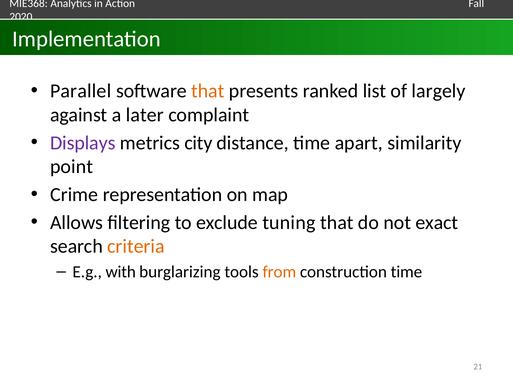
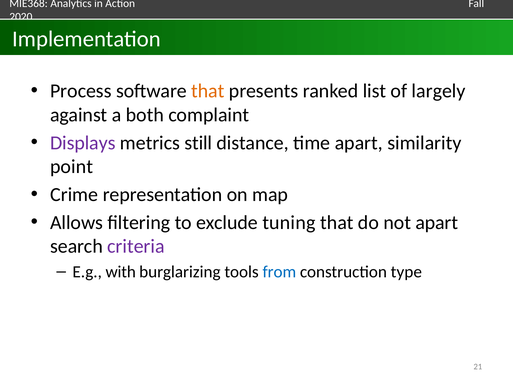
Parallel: Parallel -> Process
later: later -> both
city: city -> still
not exact: exact -> apart
criteria colour: orange -> purple
from colour: orange -> blue
construction time: time -> type
